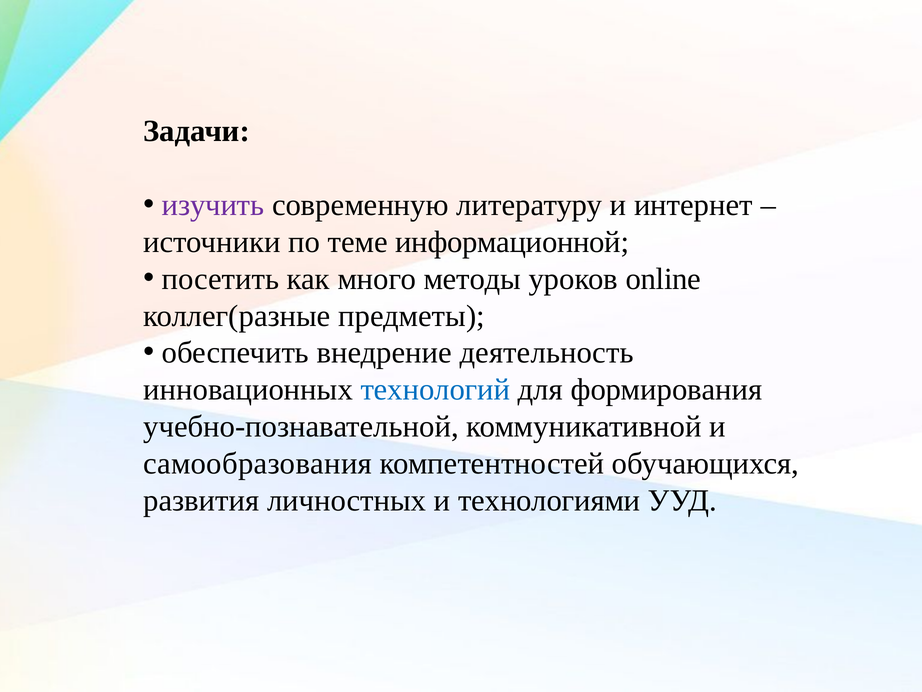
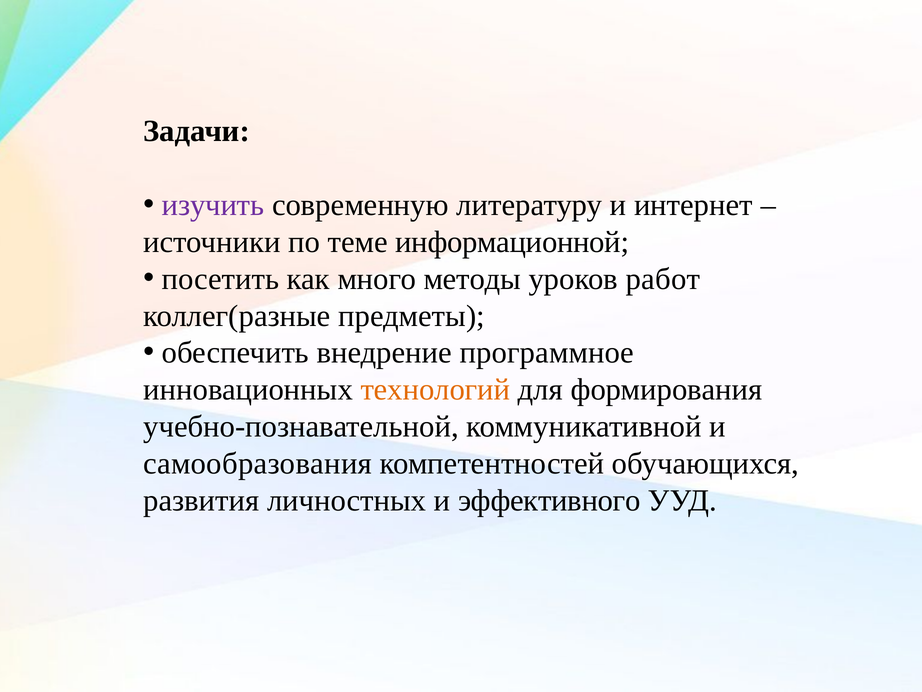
online: online -> работ
деятельность: деятельность -> программное
технологий colour: blue -> orange
технологиями: технологиями -> эффективного
